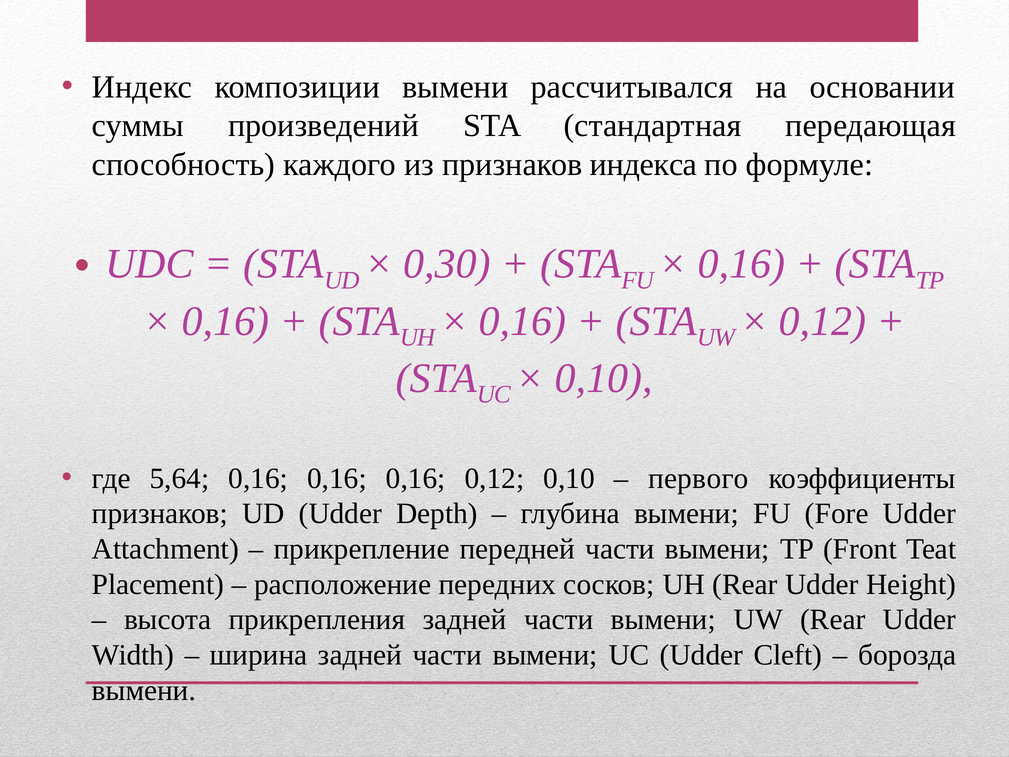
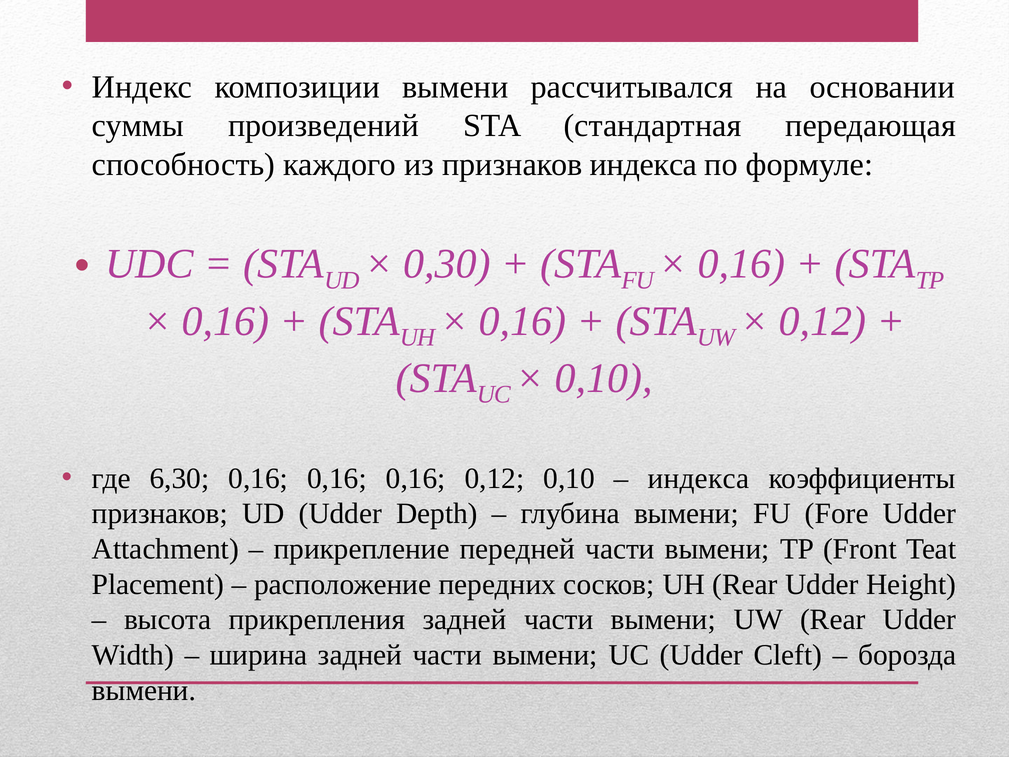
5,64: 5,64 -> 6,30
первого at (698, 478): первого -> индекса
